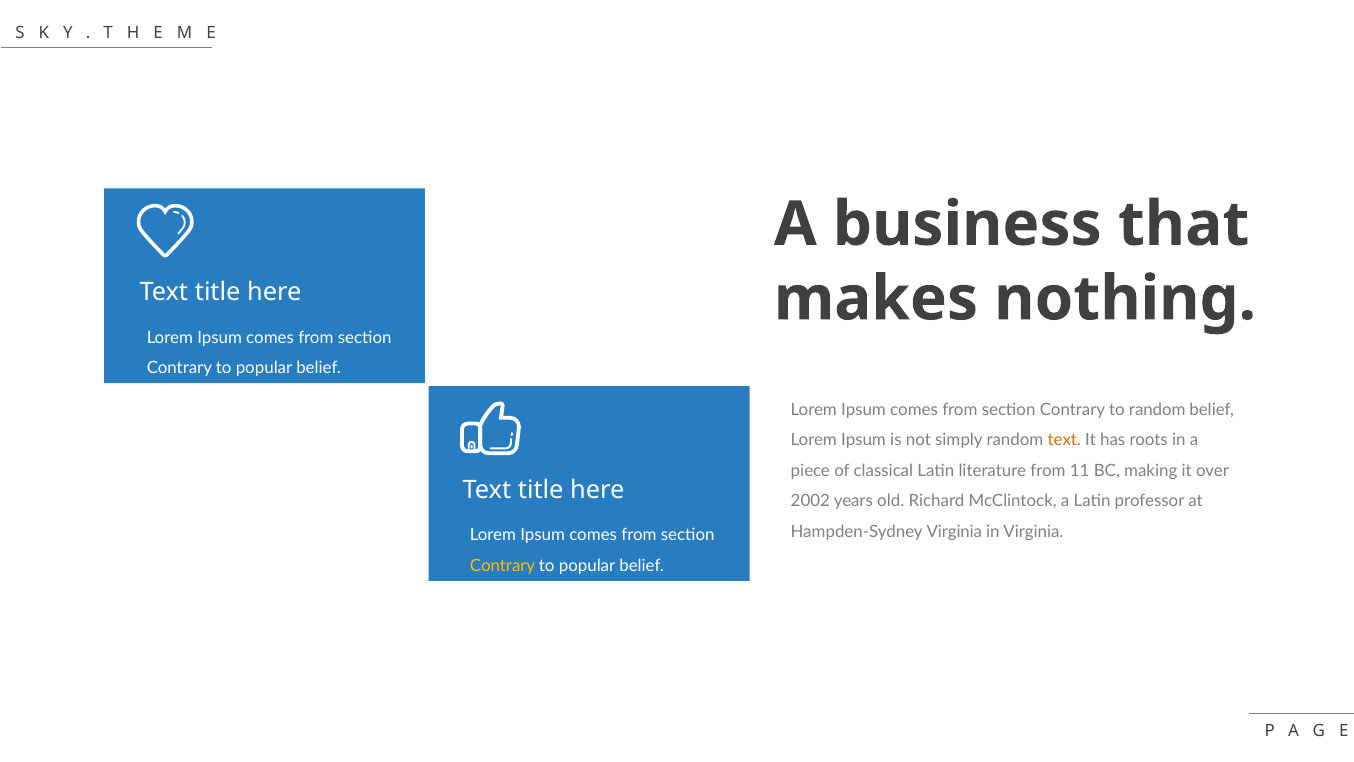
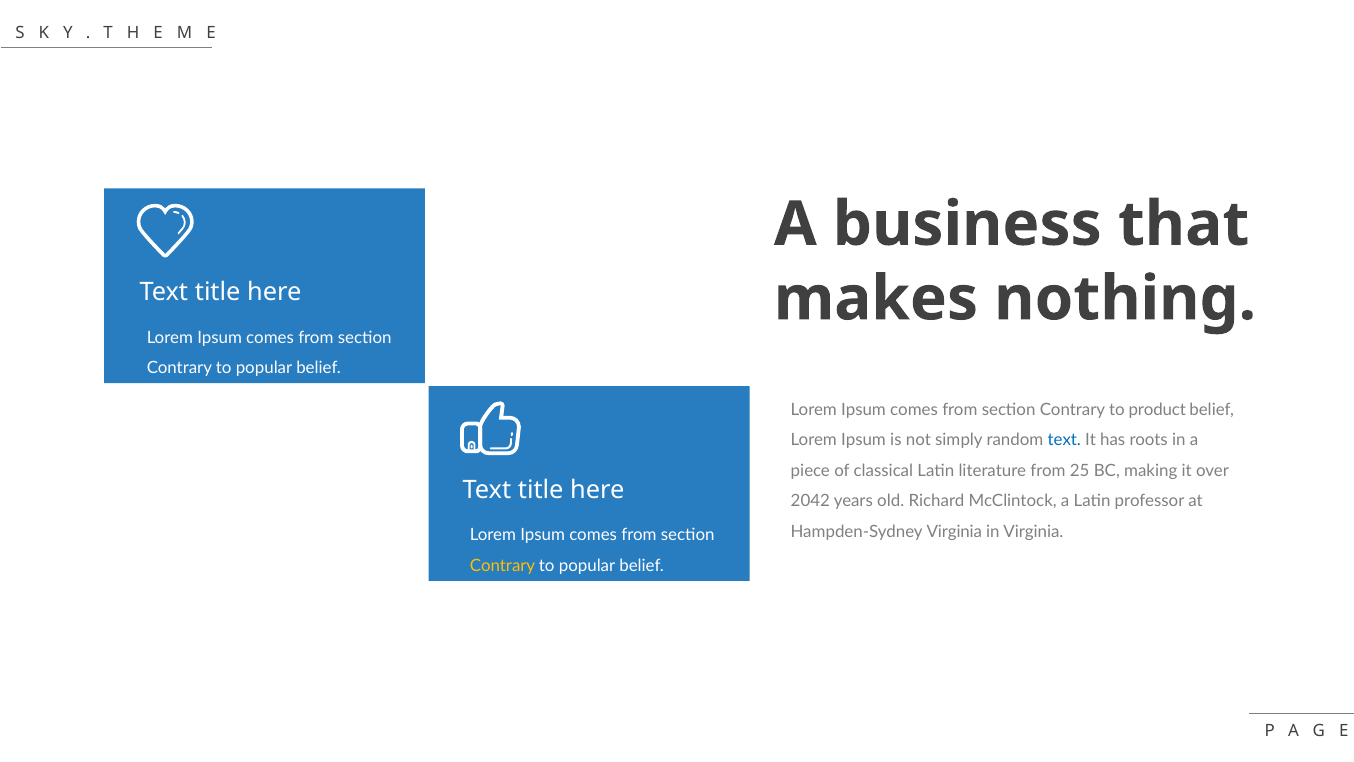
to random: random -> product
text at (1064, 440) colour: orange -> blue
11: 11 -> 25
2002: 2002 -> 2042
